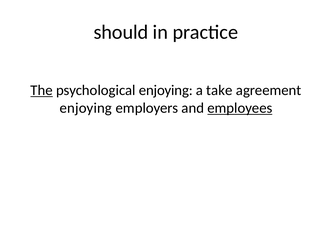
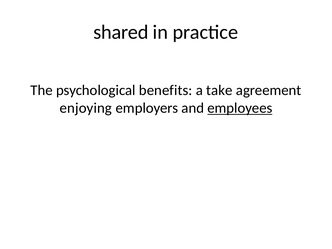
should: should -> shared
The underline: present -> none
psychological enjoying: enjoying -> benefits
